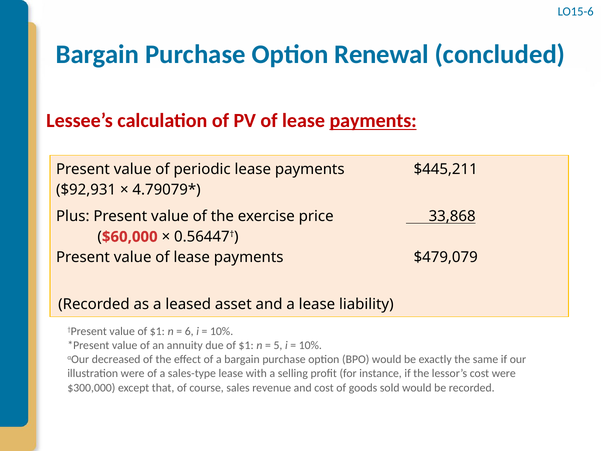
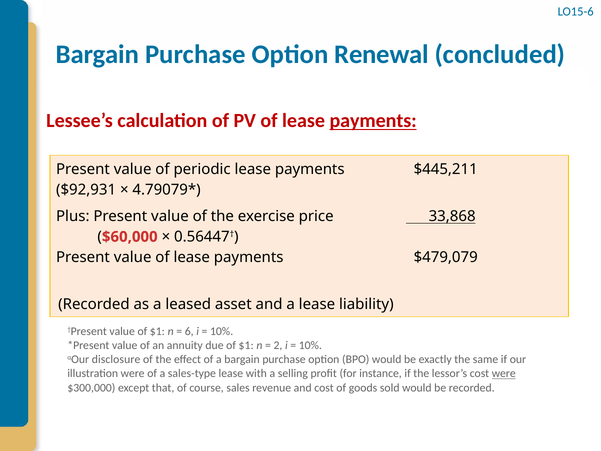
5: 5 -> 2
decreased: decreased -> disclosure
were at (504, 373) underline: none -> present
